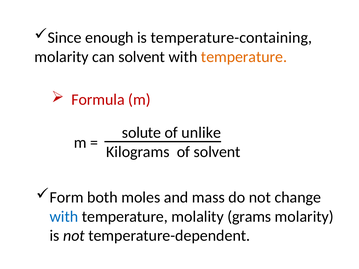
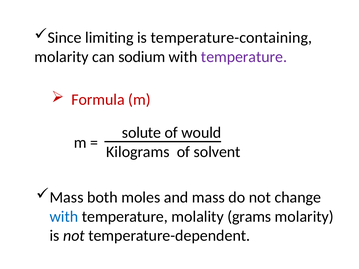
enough: enough -> limiting
can solvent: solvent -> sodium
temperature at (244, 57) colour: orange -> purple
unlike: unlike -> would
Form at (67, 198): Form -> Mass
